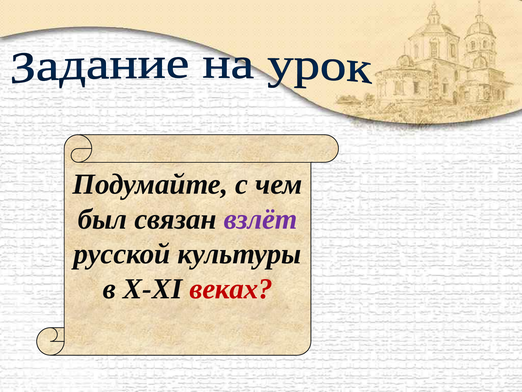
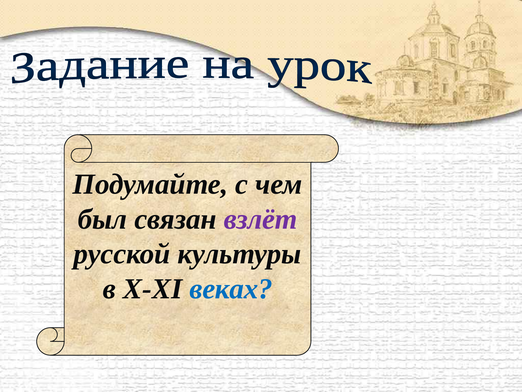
веках colour: red -> blue
